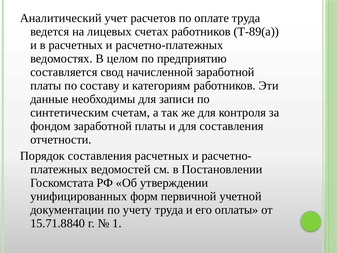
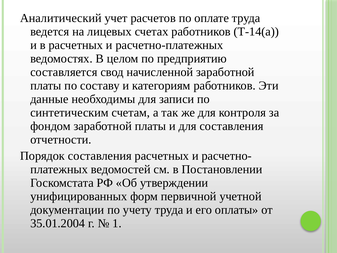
Т-89(а: Т-89(а -> Т-14(а
15.71.8840: 15.71.8840 -> 35.01.2004
